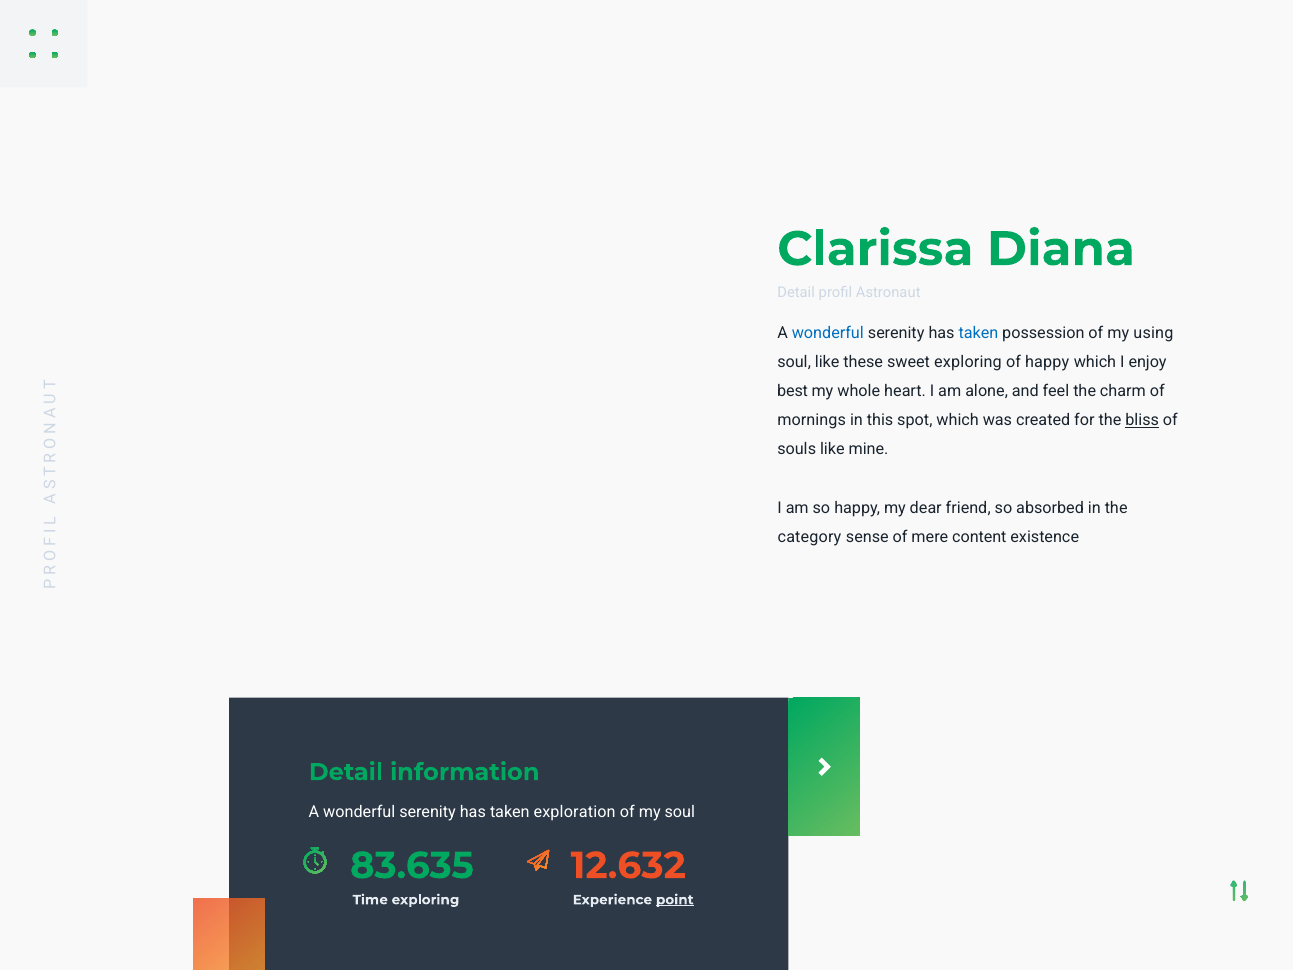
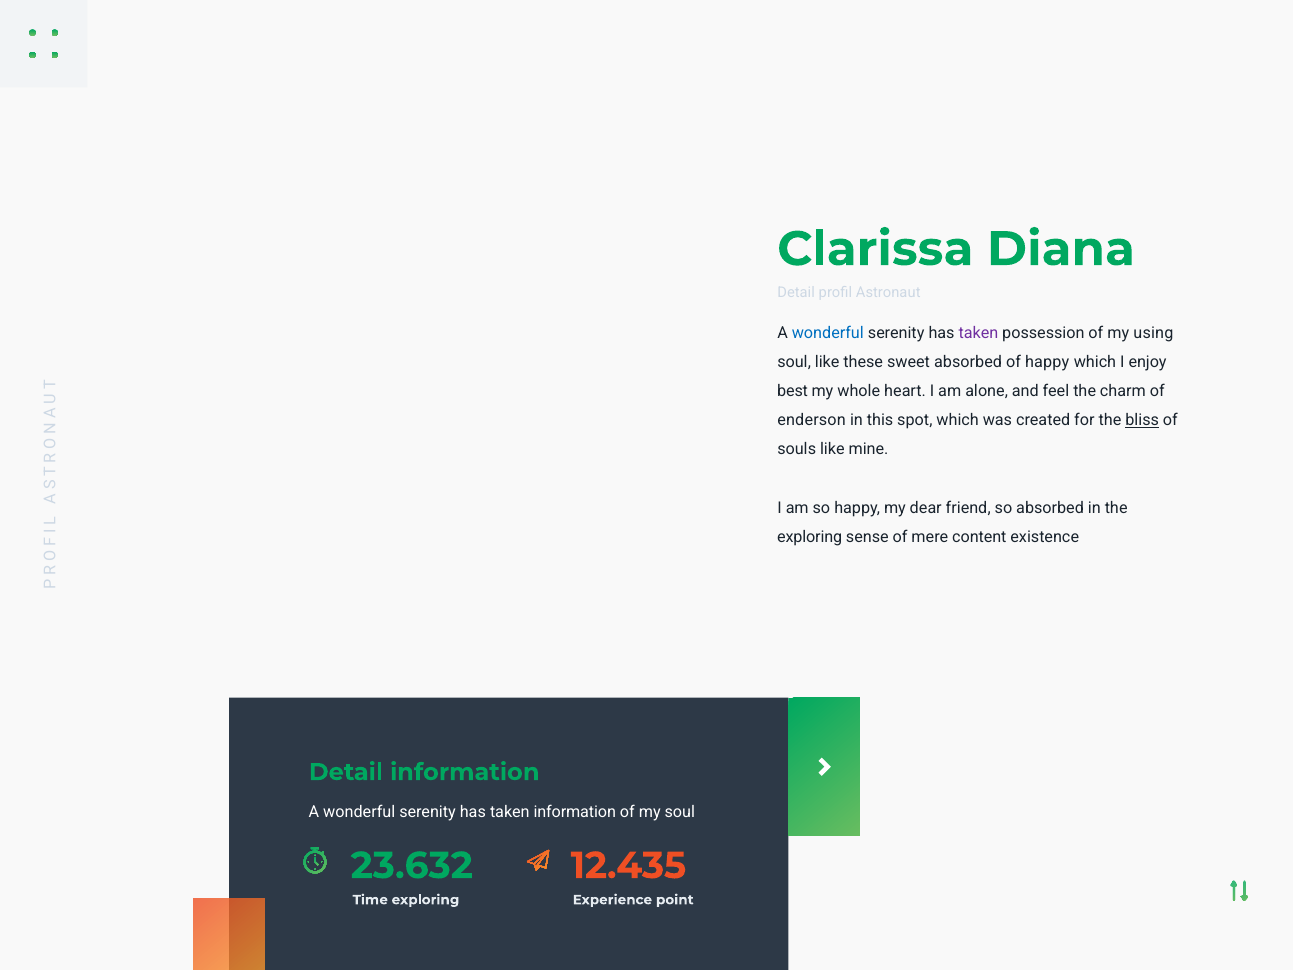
taken at (978, 333) colour: blue -> purple
sweet exploring: exploring -> absorbed
mornings: mornings -> enderson
category at (810, 537): category -> exploring
taken exploration: exploration -> information
83.635: 83.635 -> 23.632
12.632: 12.632 -> 12.435
point underline: present -> none
